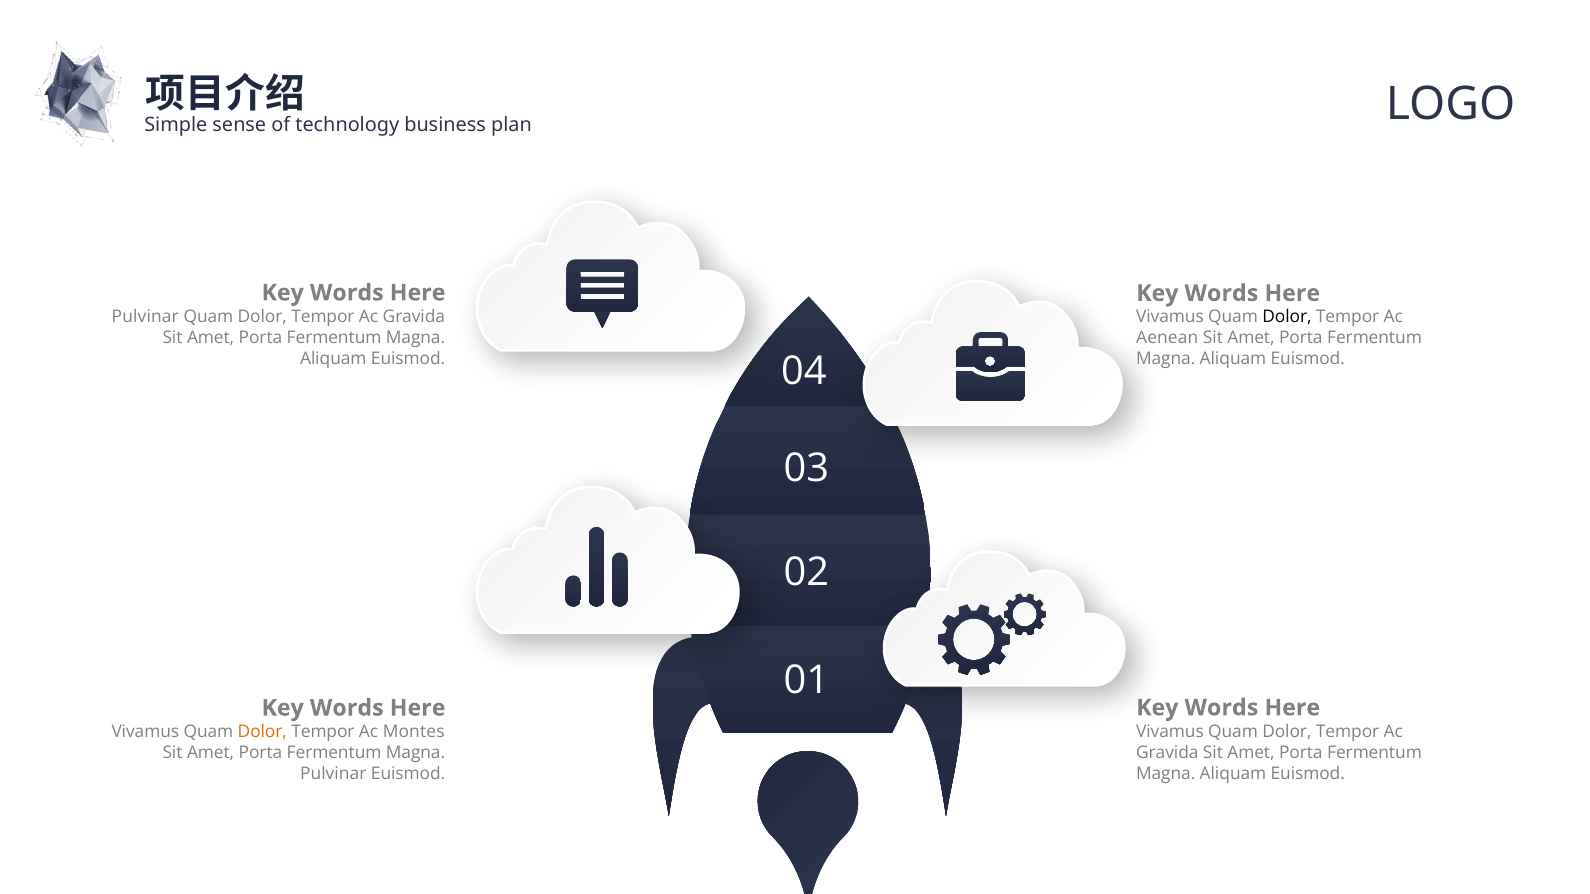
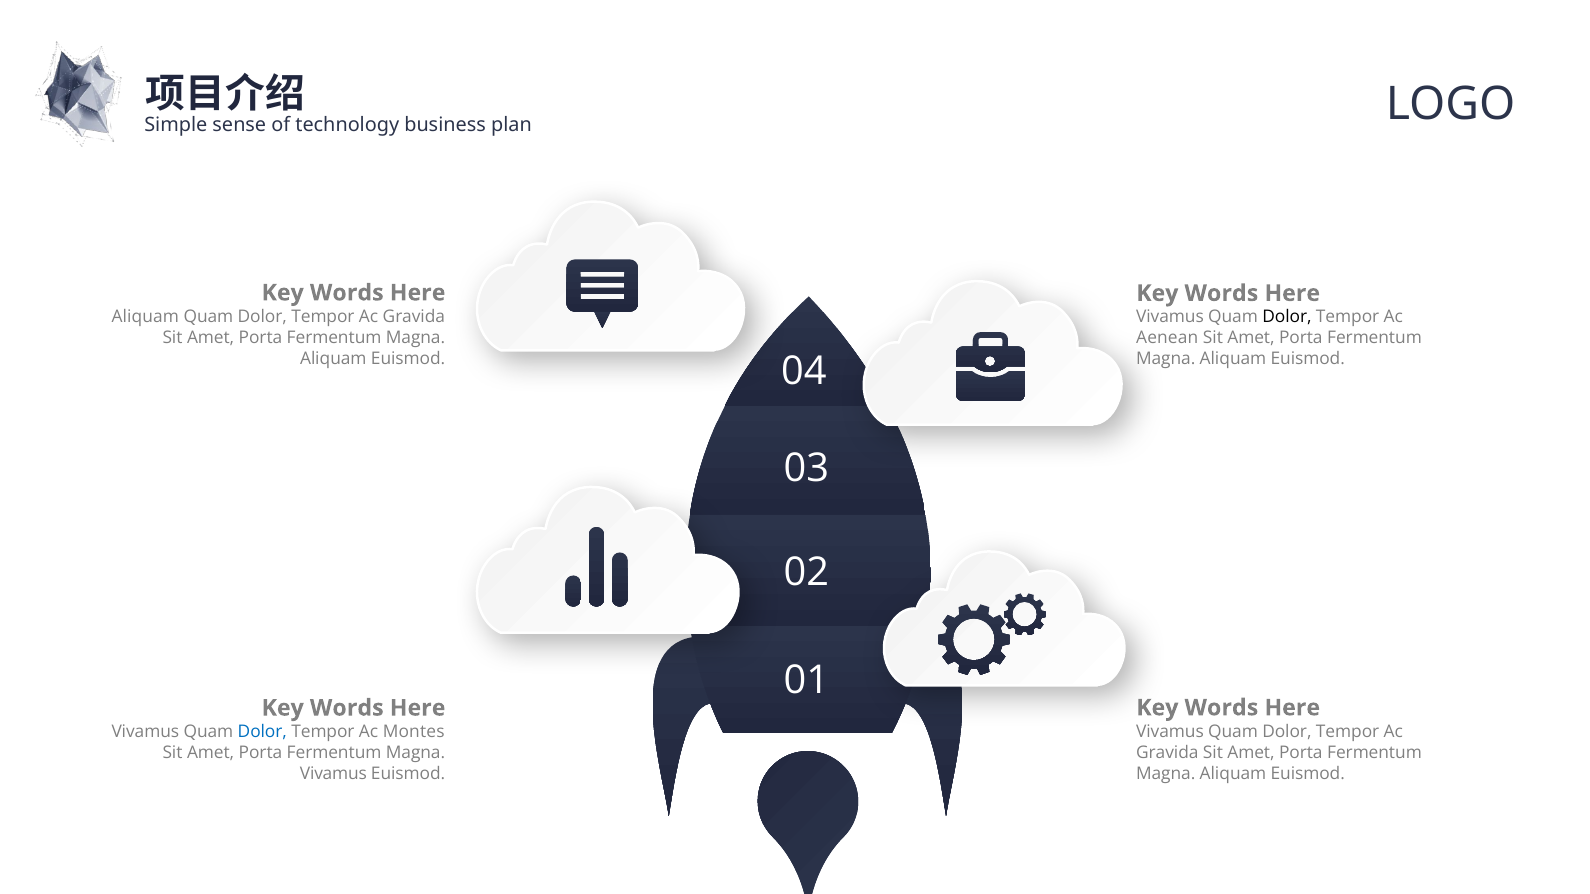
Pulvinar at (145, 317): Pulvinar -> Aliquam
Dolor at (262, 732) colour: orange -> blue
Pulvinar at (333, 774): Pulvinar -> Vivamus
